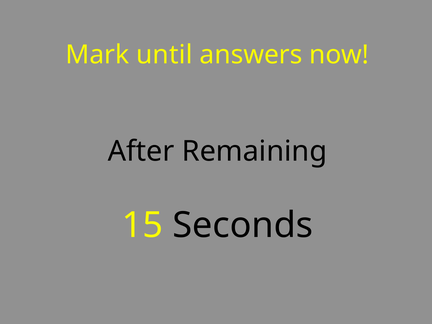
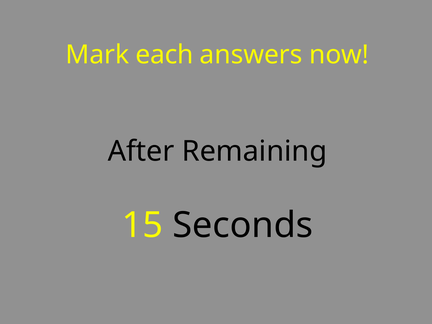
until: until -> each
